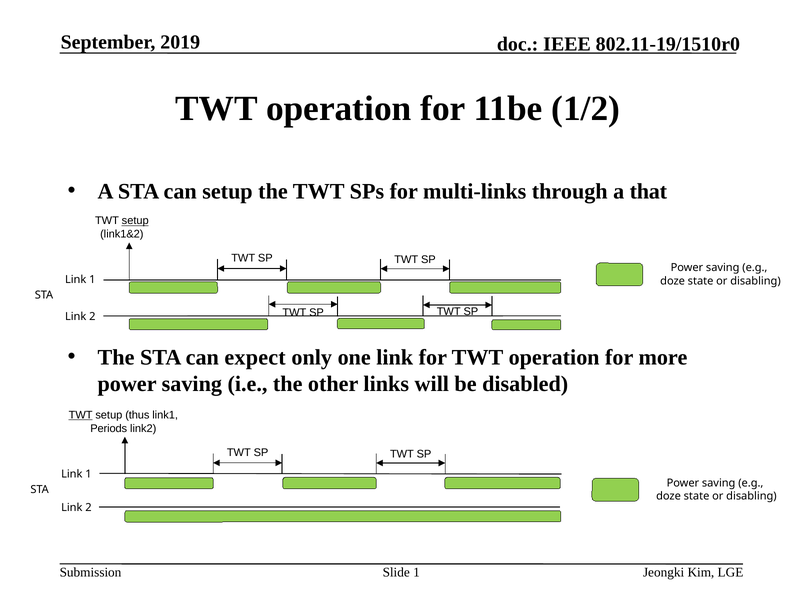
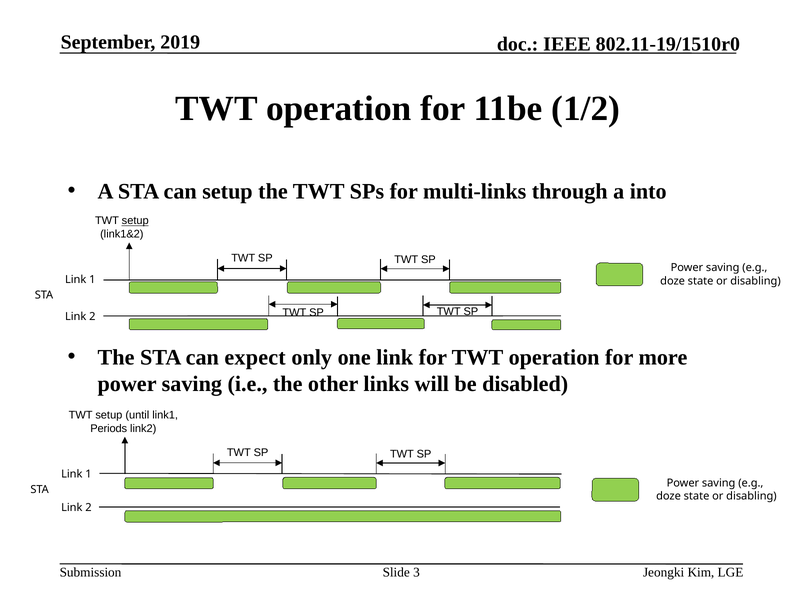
that: that -> into
TWT at (81, 415) underline: present -> none
thus: thus -> until
Slide 1: 1 -> 3
